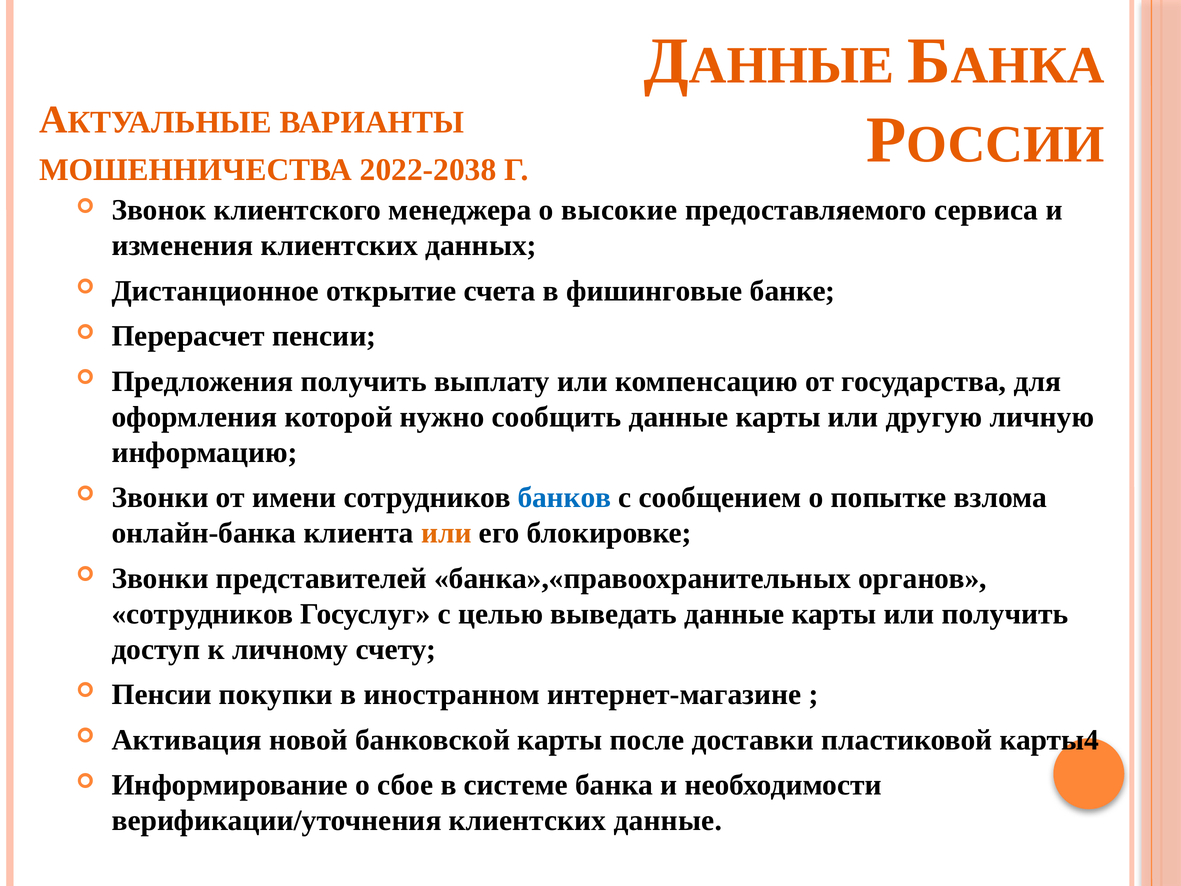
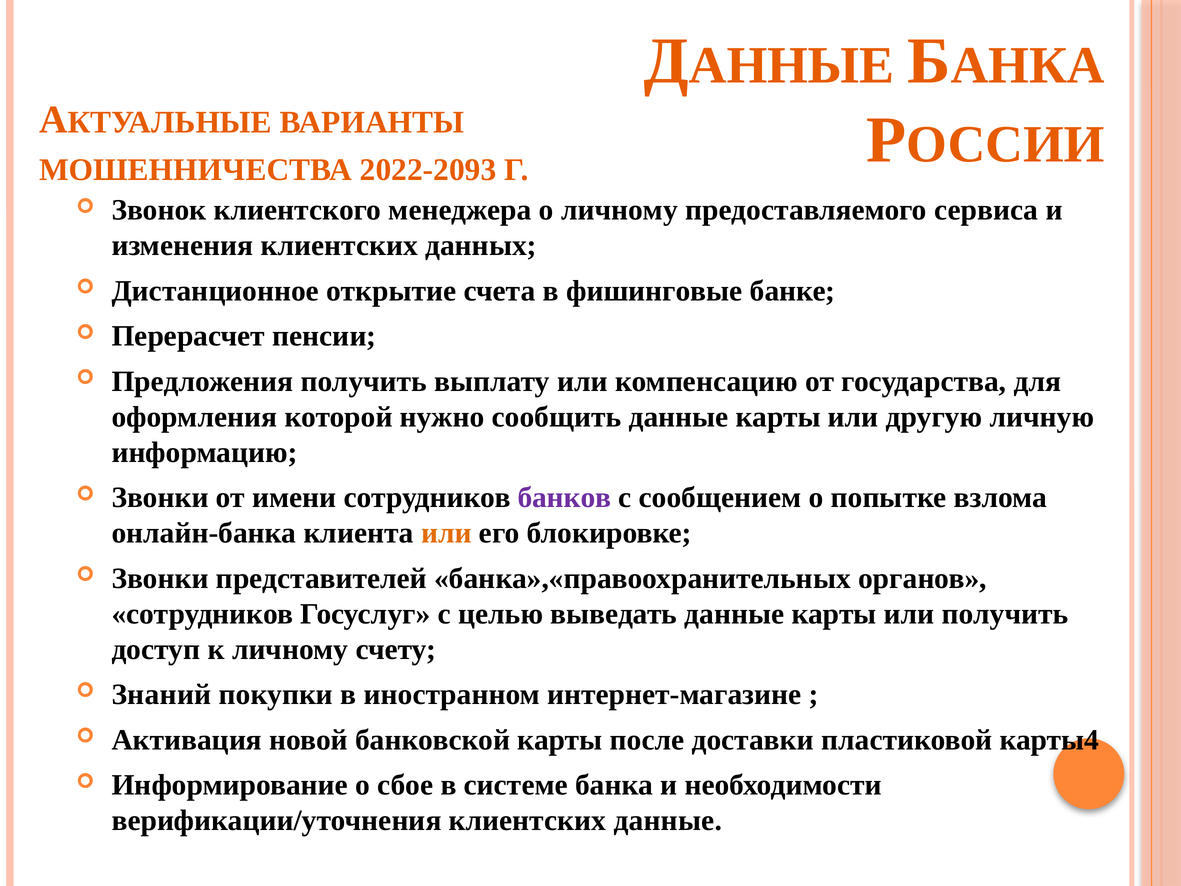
2022-2038: 2022-2038 -> 2022-2093
о высокие: высокие -> личному
банков colour: blue -> purple
Пенсии at (162, 694): Пенсии -> Знаний
